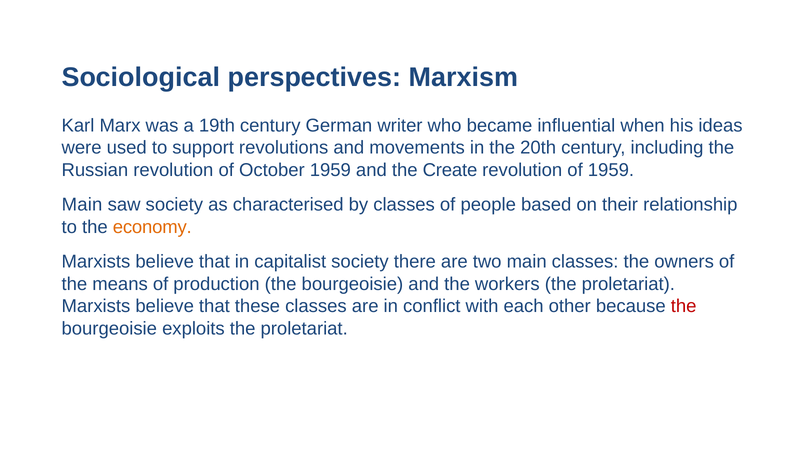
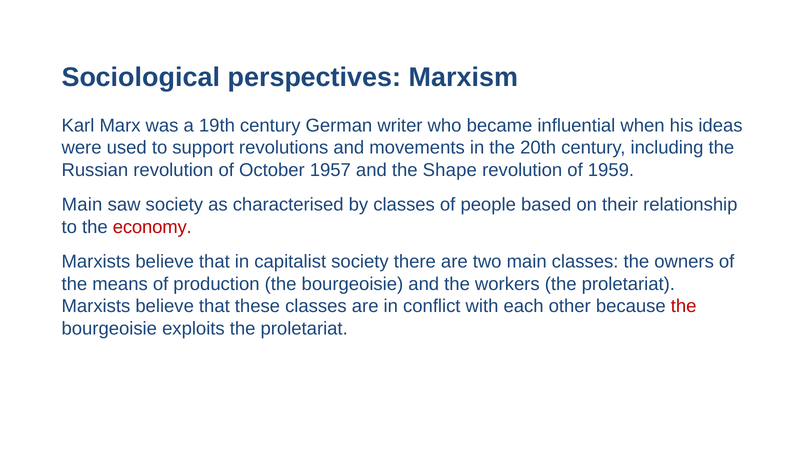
October 1959: 1959 -> 1957
Create: Create -> Shape
economy colour: orange -> red
